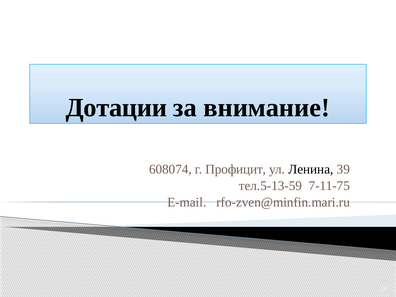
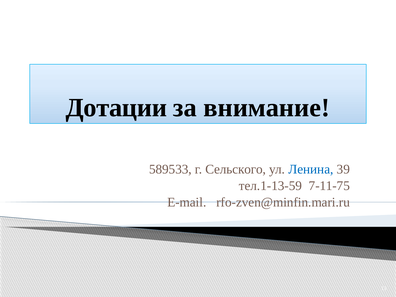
608074: 608074 -> 589533
Профицит: Профицит -> Сельского
Ленина colour: black -> blue
тел.5-13-59: тел.5-13-59 -> тел.1-13-59
